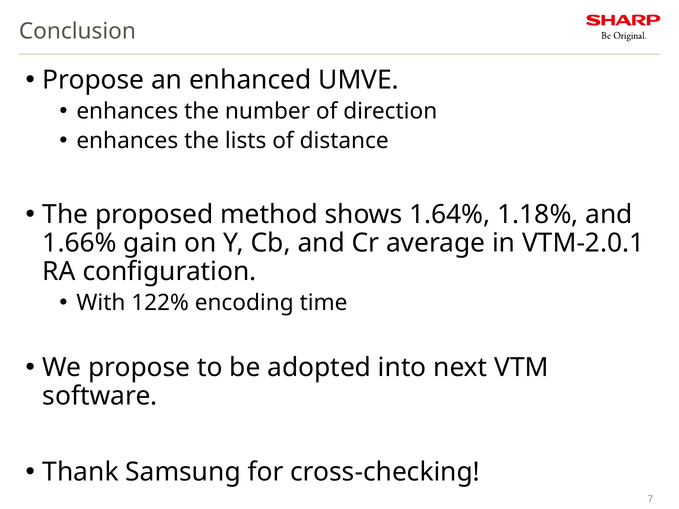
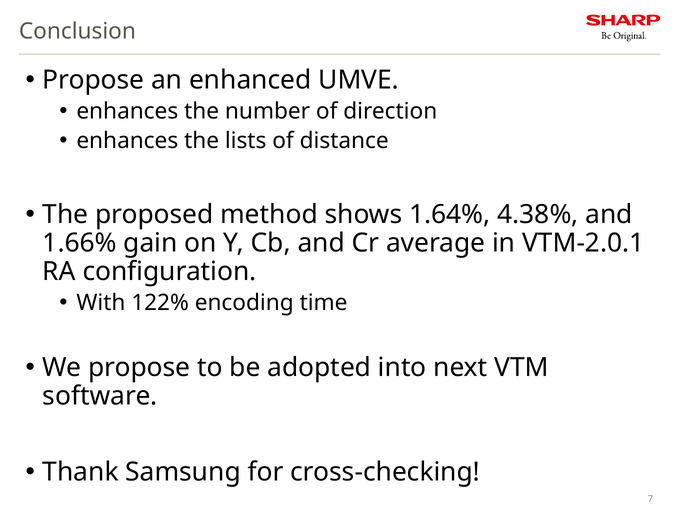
1.18%: 1.18% -> 4.38%
